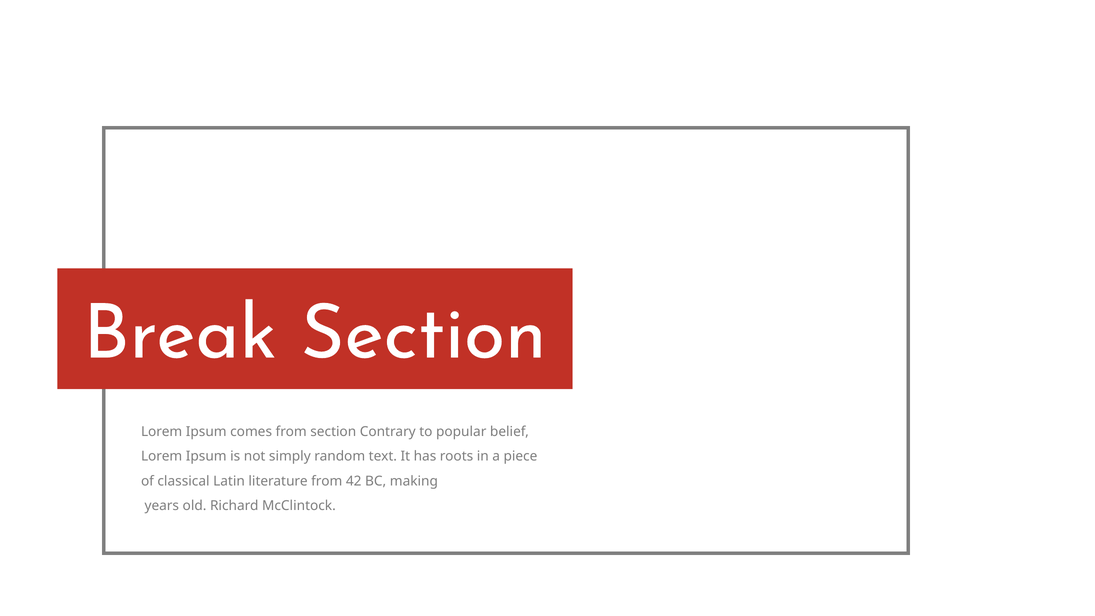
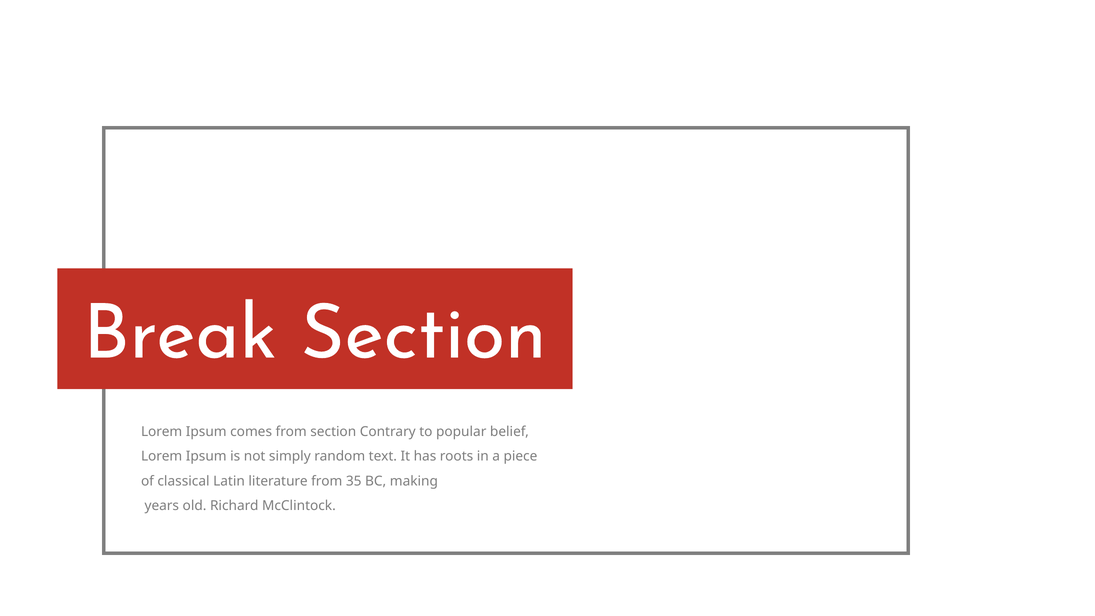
42: 42 -> 35
